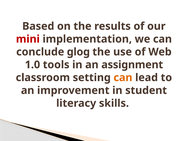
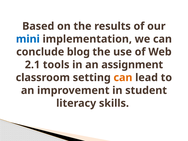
mini colour: red -> blue
glog: glog -> blog
1.0: 1.0 -> 2.1
